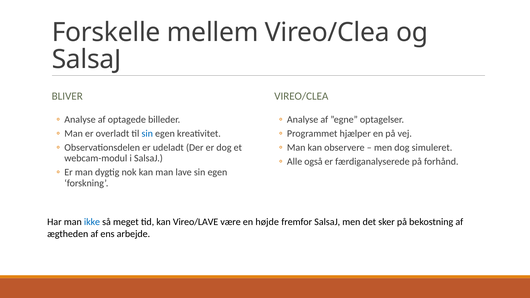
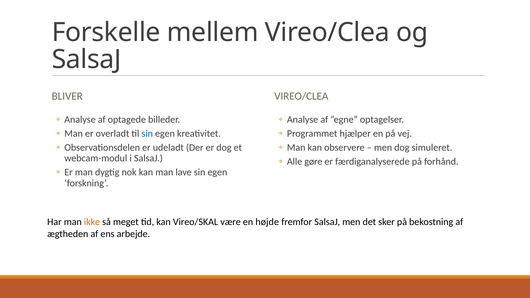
også: også -> gøre
ikke colour: blue -> orange
Vireo/LAVE: Vireo/LAVE -> Vireo/SKAL
